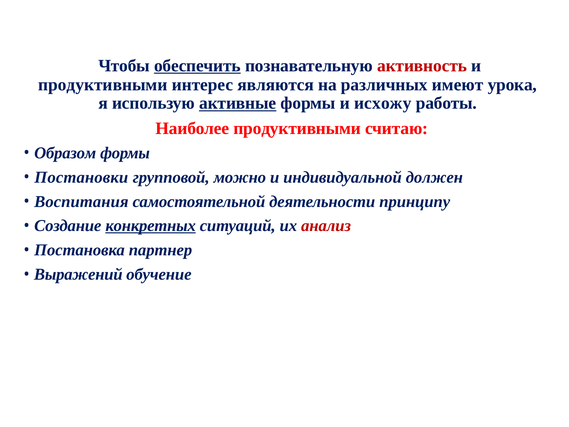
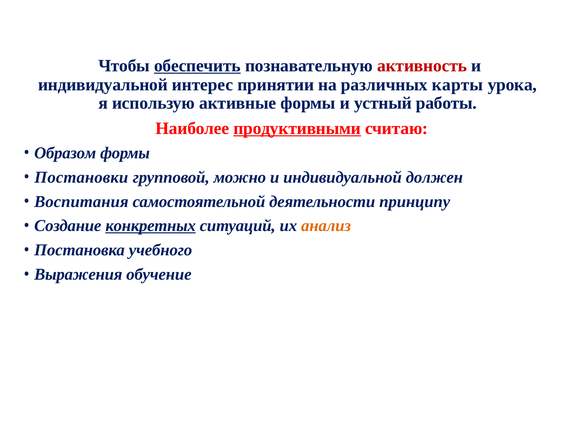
продуктивными at (103, 85): продуктивными -> индивидуальной
являются: являются -> принятии
имеют: имеют -> карты
активные underline: present -> none
исхожу: исхожу -> устный
продуктивными at (297, 128) underline: none -> present
анализ colour: red -> orange
партнер: партнер -> учебного
Выражений: Выражений -> Выражения
